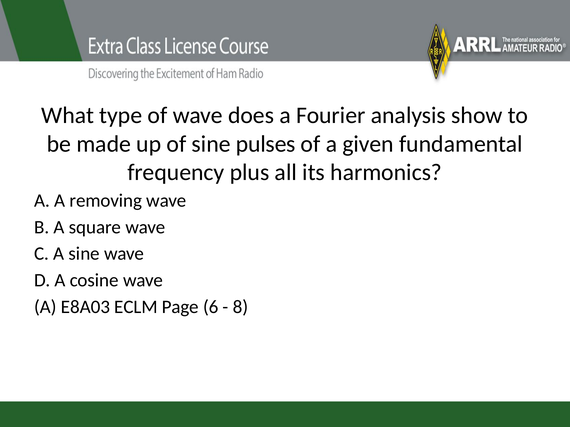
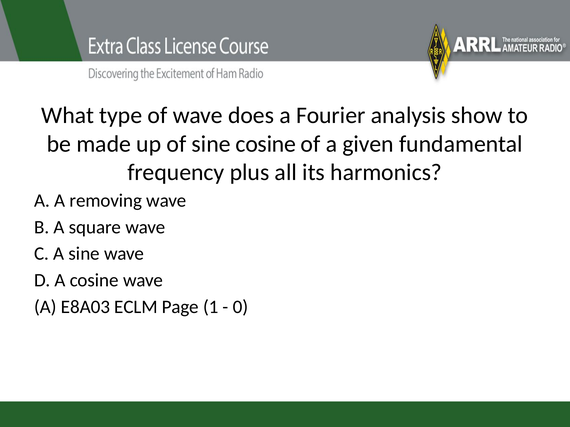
sine pulses: pulses -> cosine
6: 6 -> 1
8: 8 -> 0
